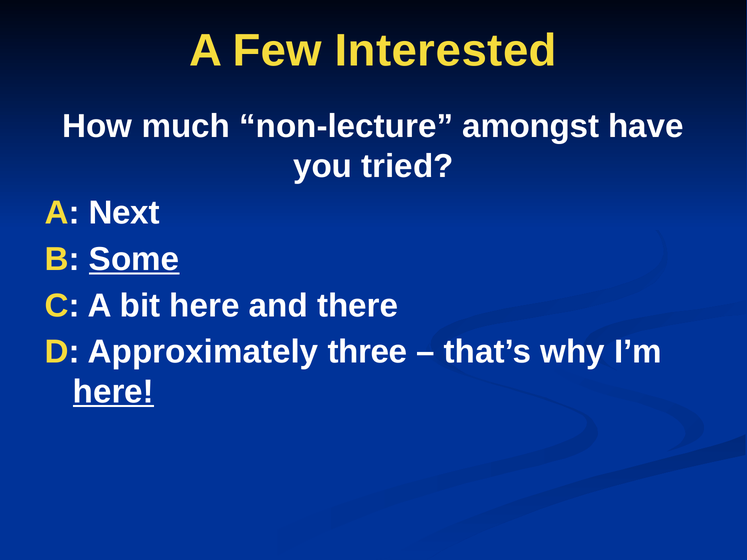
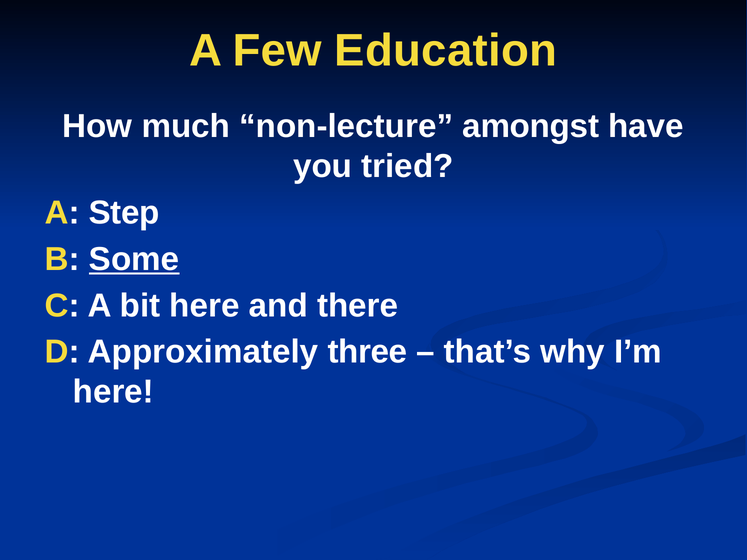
Interested: Interested -> Education
Next: Next -> Step
here at (113, 392) underline: present -> none
